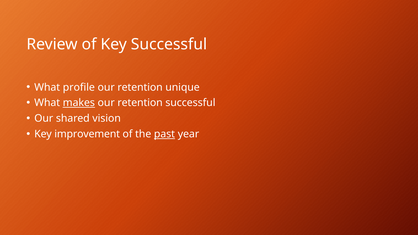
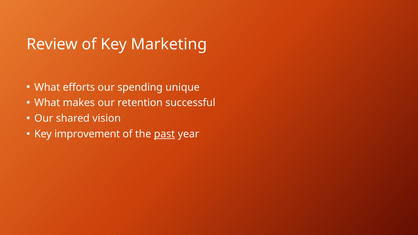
Key Successful: Successful -> Marketing
profile: profile -> efforts
retention at (140, 87): retention -> spending
makes underline: present -> none
